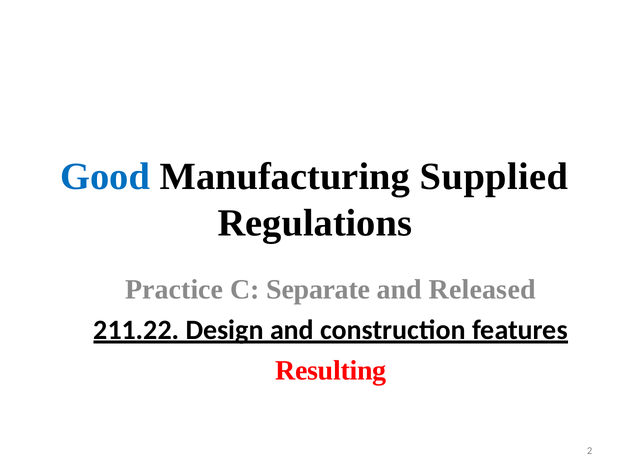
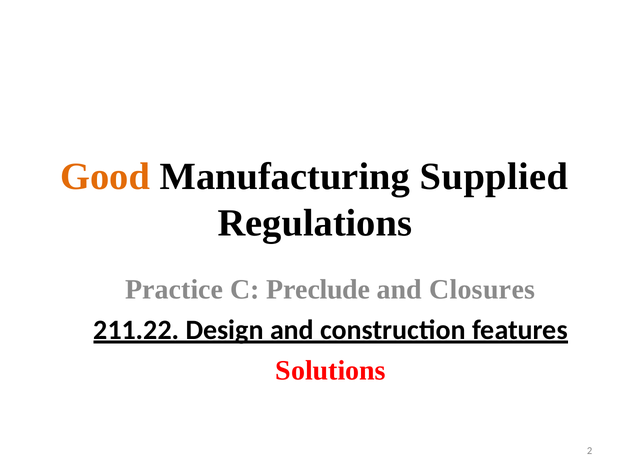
Good colour: blue -> orange
Separate: Separate -> Preclude
Released: Released -> Closures
Resulting: Resulting -> Solutions
